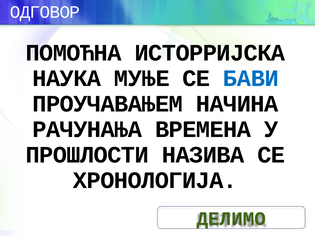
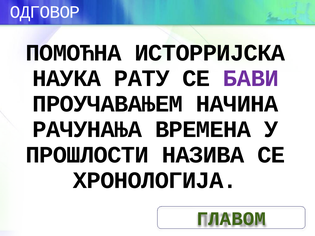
МУЊЕ: МУЊЕ -> РАТУ
БАВИ colour: blue -> purple
ДЕЛИМО: ДЕЛИМО -> ГЛАВОМ
